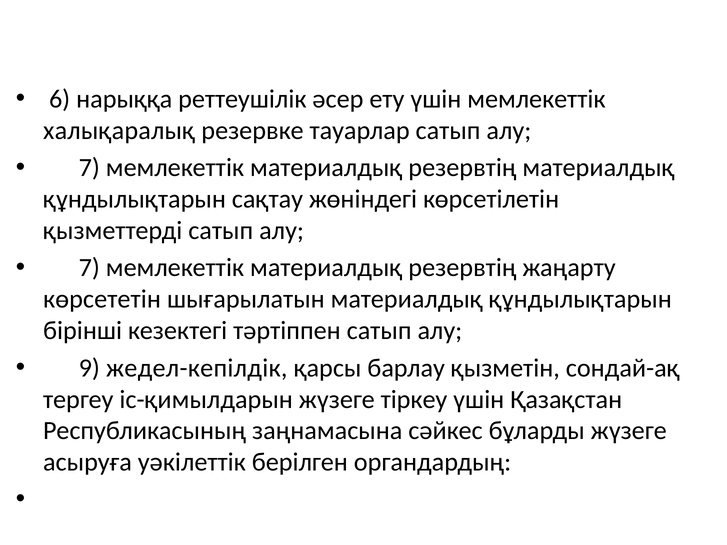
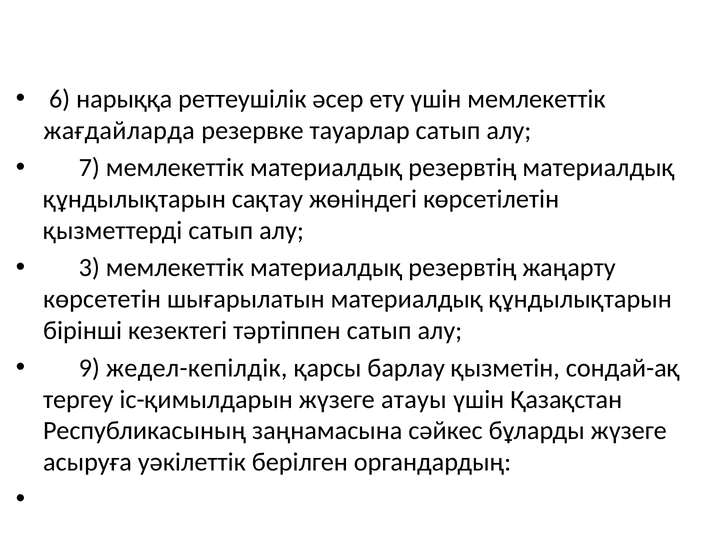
халықаралық: халықаралық -> жағдайларда
7 at (89, 268): 7 -> 3
тіркеу: тіркеу -> атауы
